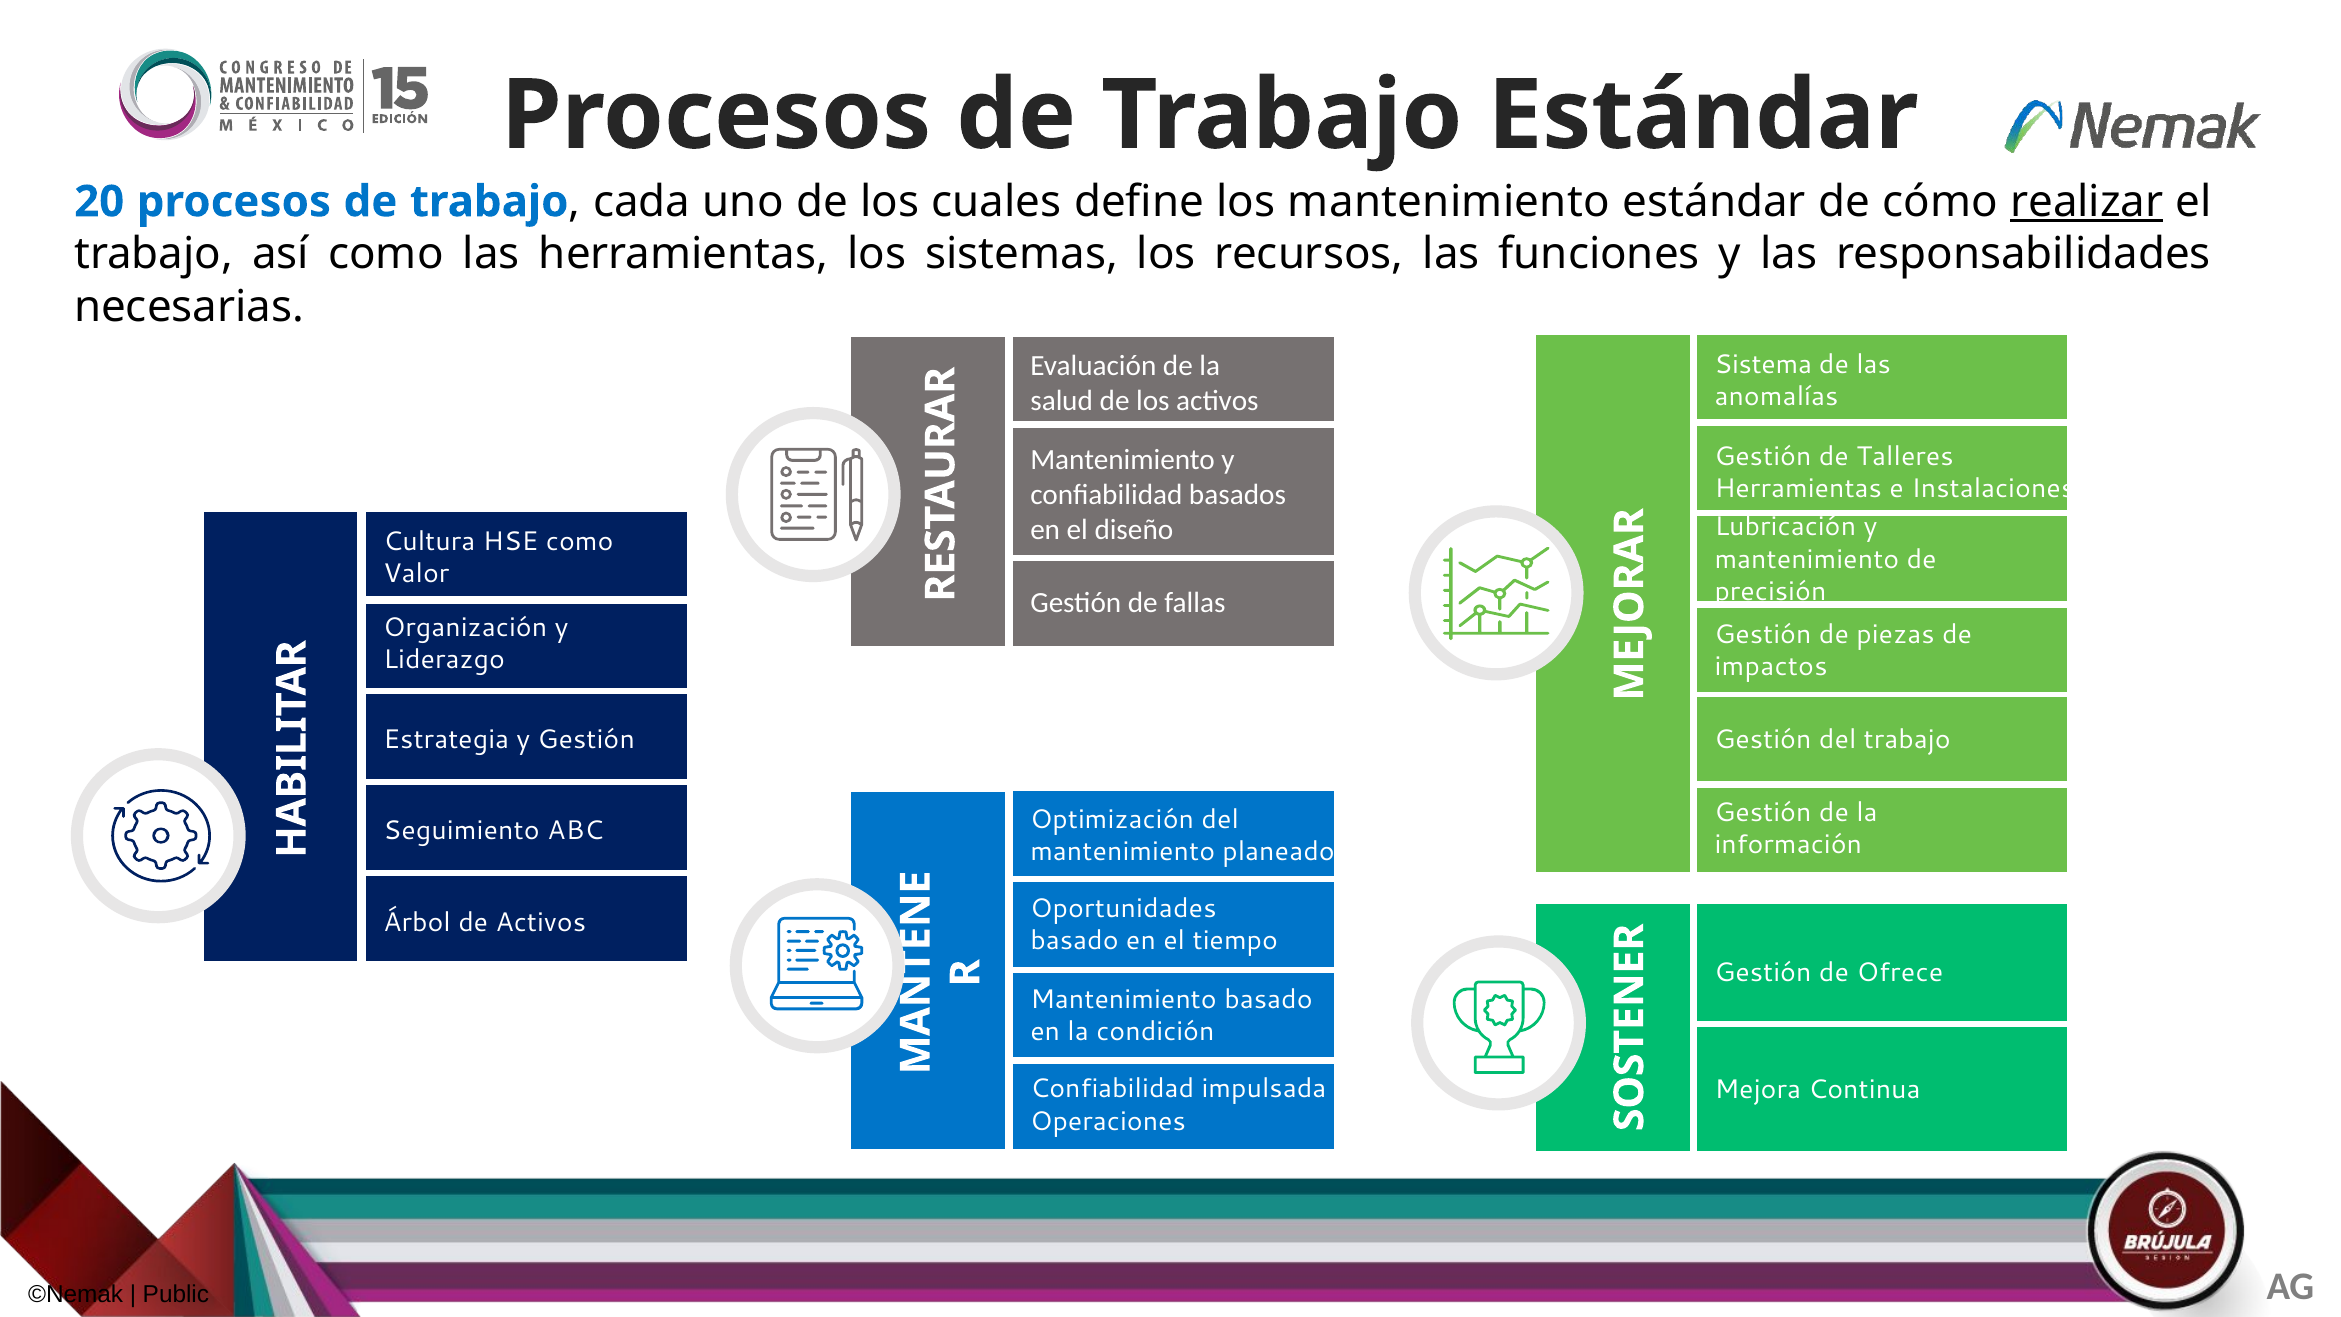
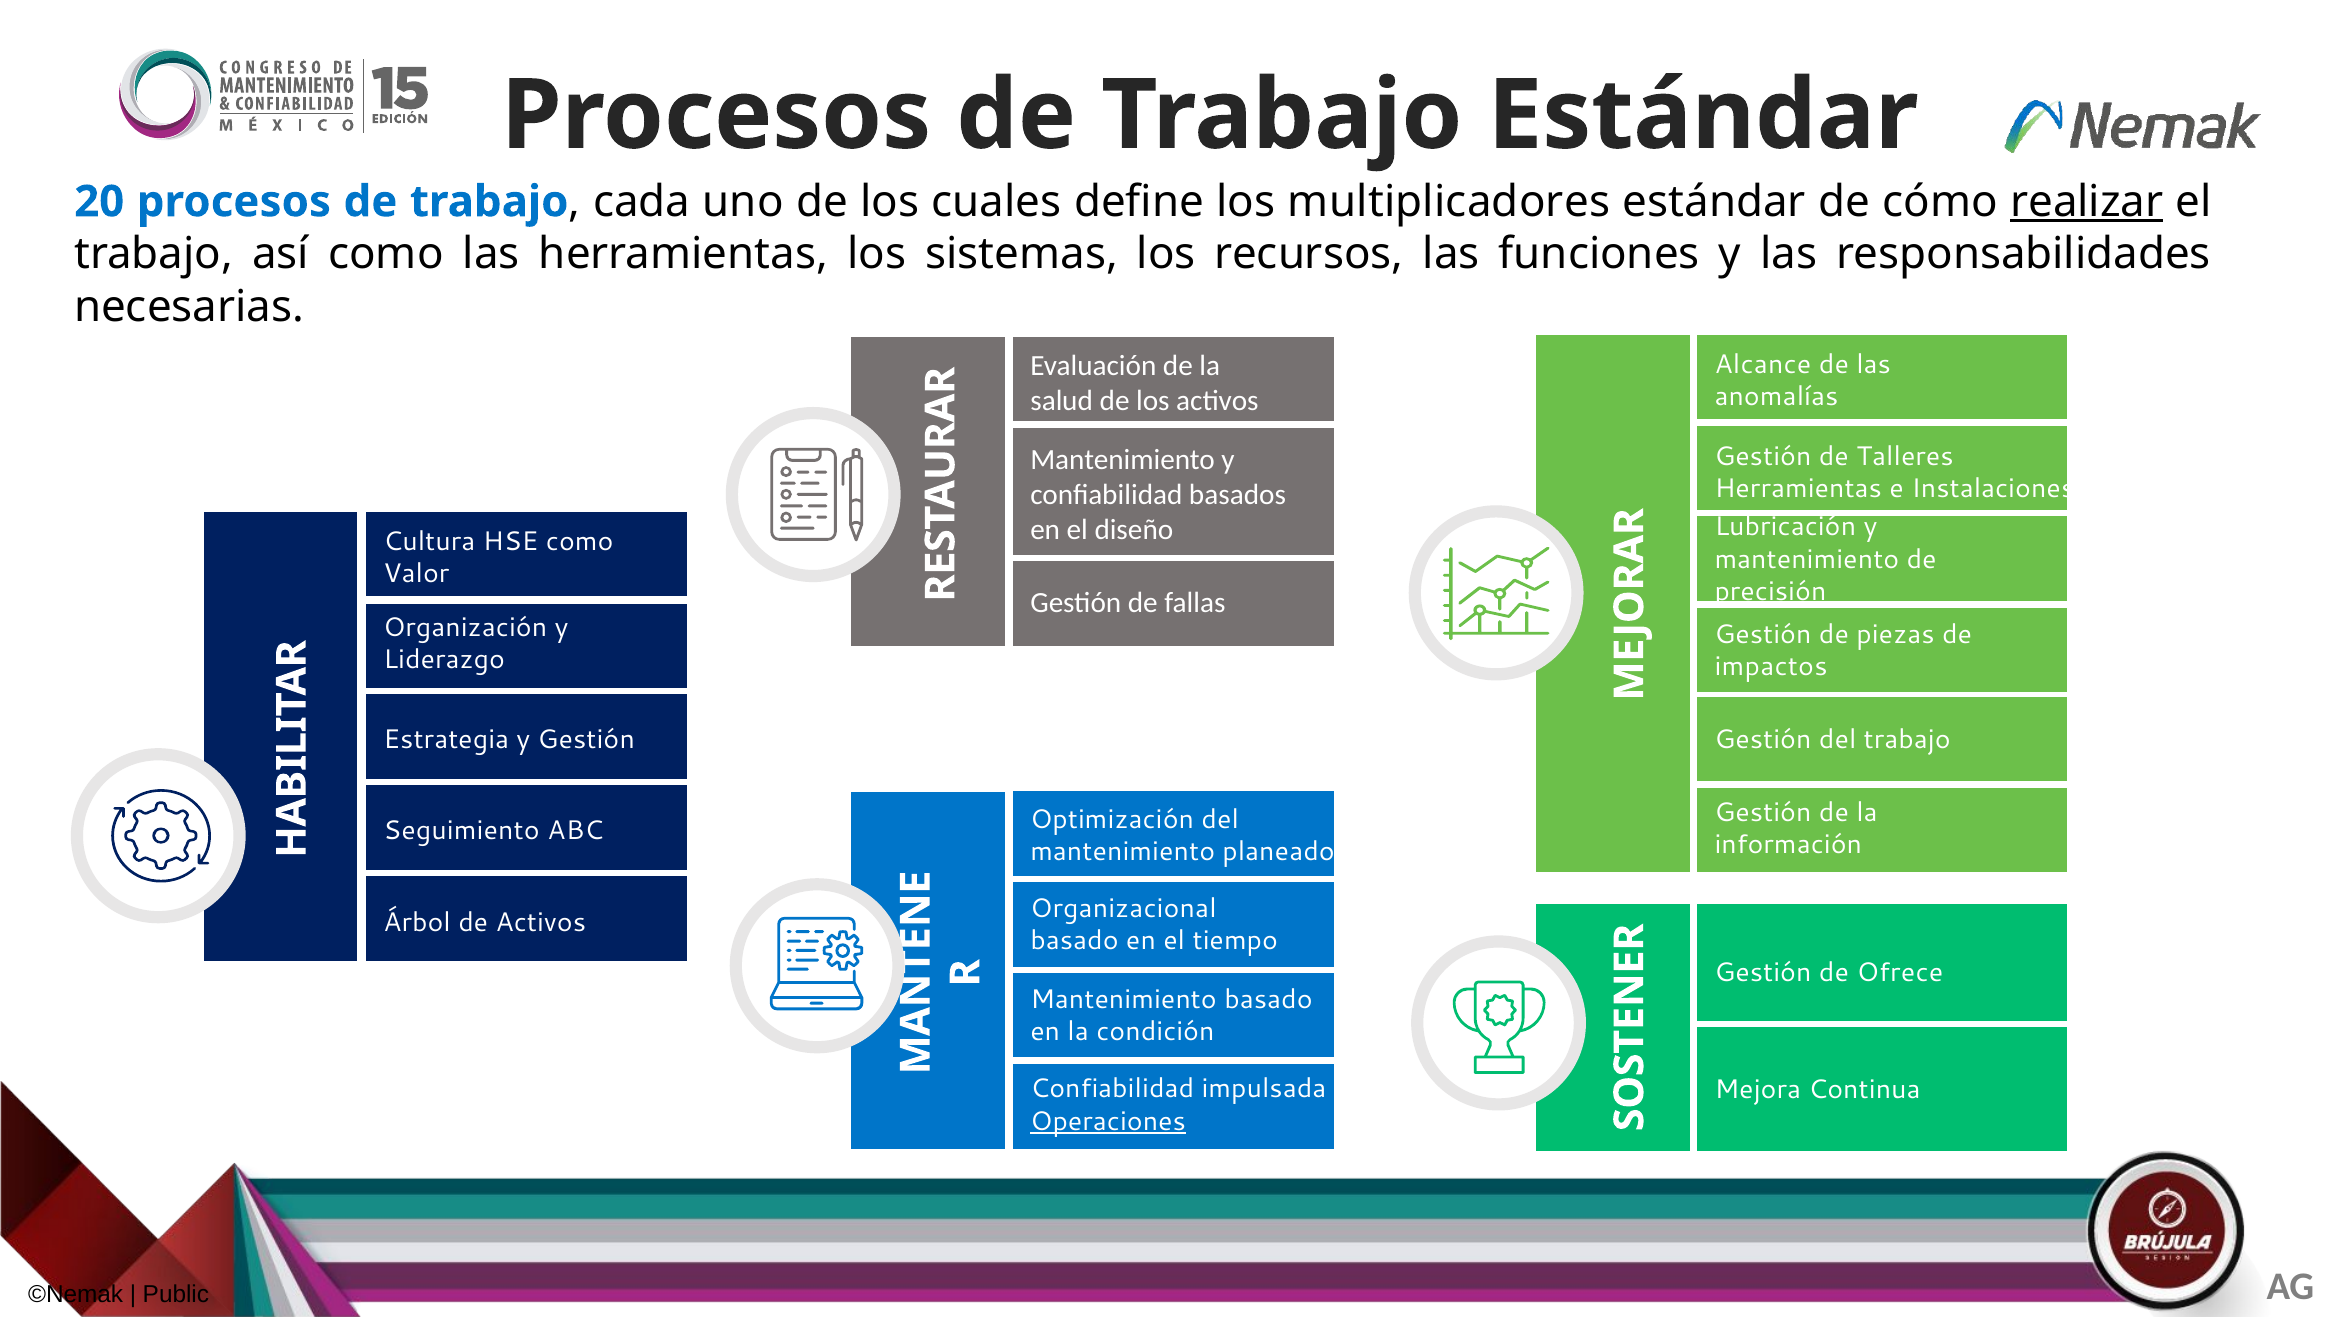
los mantenimiento: mantenimiento -> multiplicadores
Sistema: Sistema -> Alcance
Oportunidades: Oportunidades -> Organizacional
Operaciones underline: none -> present
